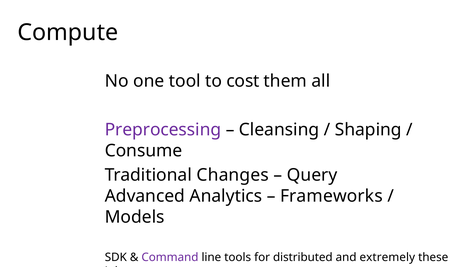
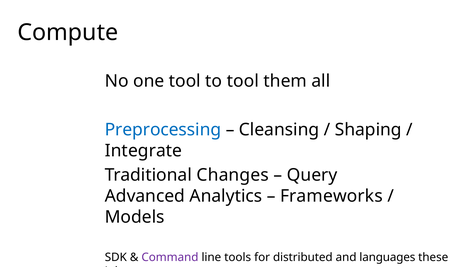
to cost: cost -> tool
Preprocessing colour: purple -> blue
Consume: Consume -> Integrate
extremely: extremely -> languages
